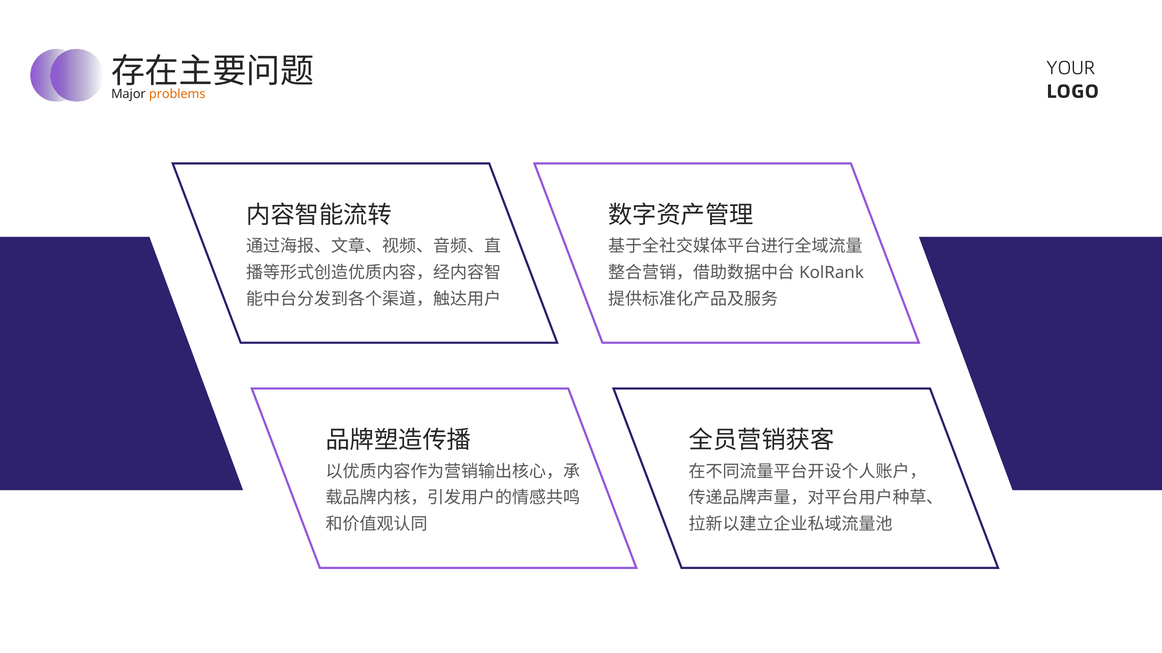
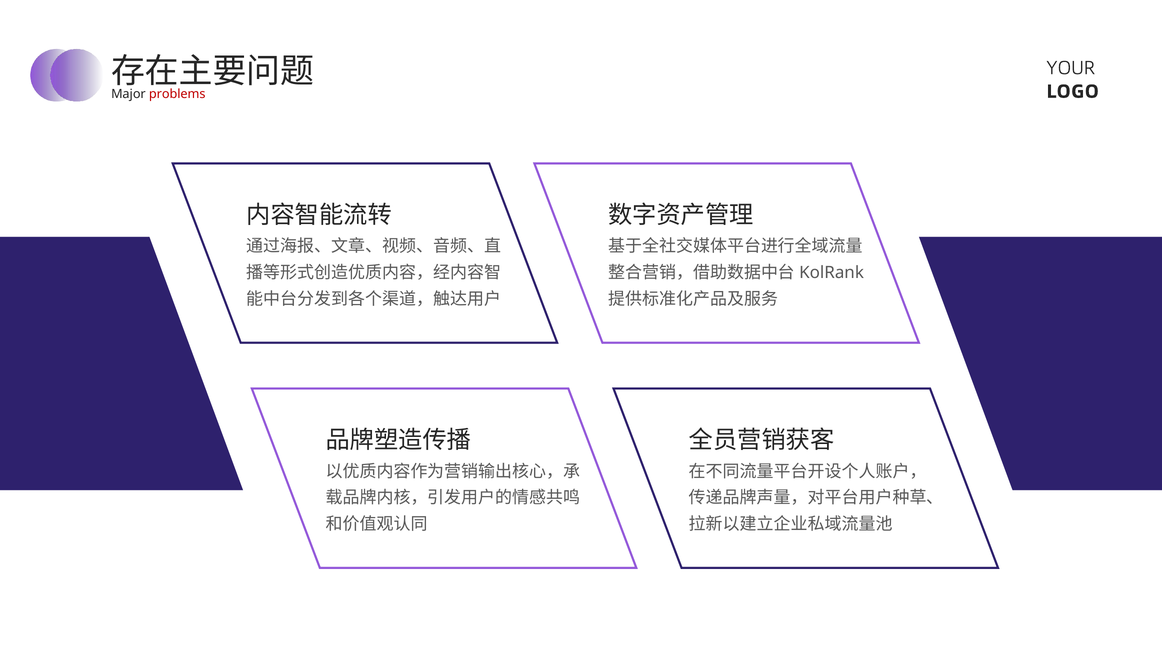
problems colour: orange -> red
